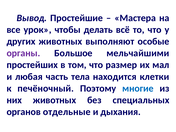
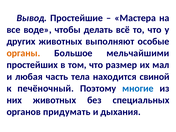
урок: урок -> воде
органы colour: purple -> orange
клетки: клетки -> свиной
отдельные: отдельные -> придумать
